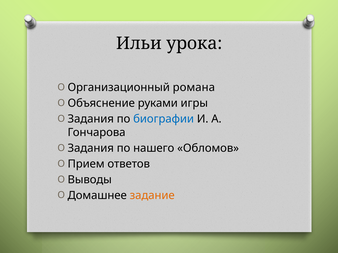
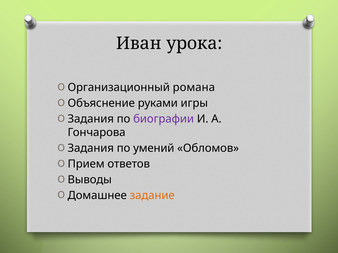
Ильи: Ильи -> Иван
биографии colour: blue -> purple
нашего: нашего -> умений
